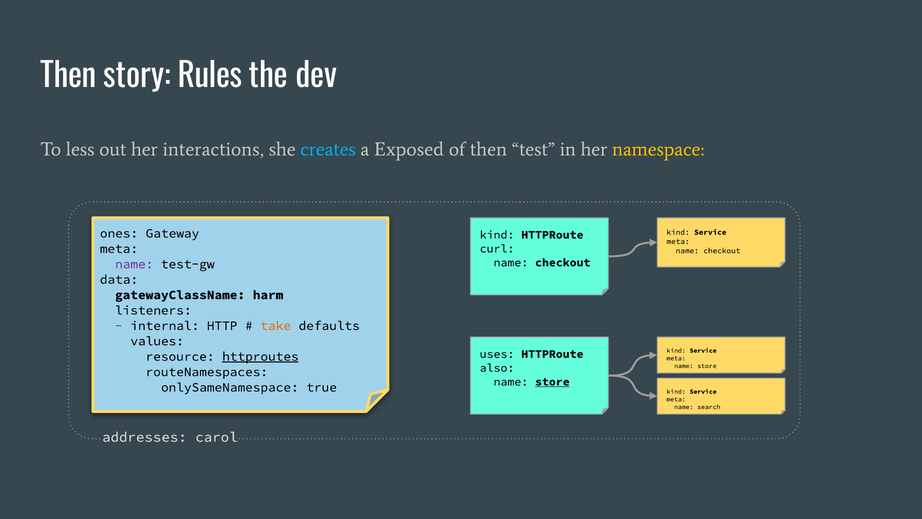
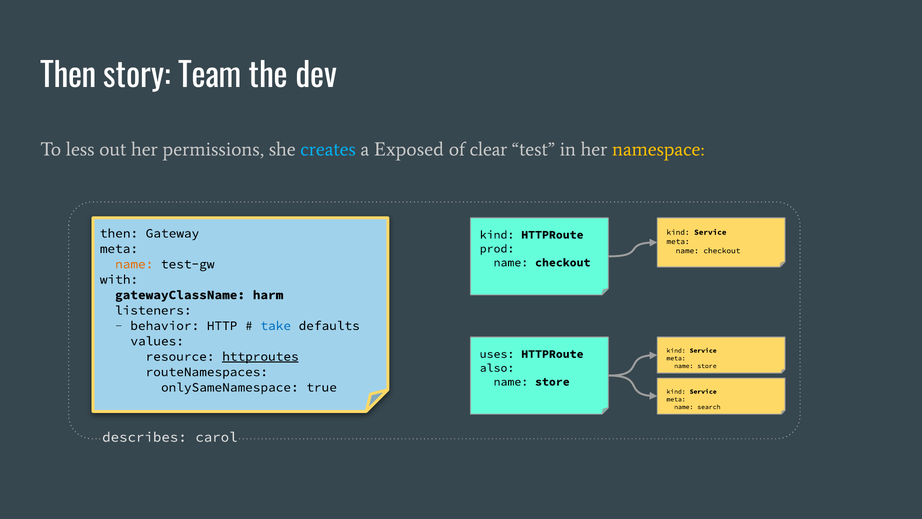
Rules: Rules -> Team
interactions: interactions -> permissions
of then: then -> clear
ones at (119, 233): ones -> then
curl: curl -> prod
name at (134, 264) colour: purple -> orange
data: data -> with
internal: internal -> behavior
take colour: orange -> blue
store at (552, 382) underline: present -> none
addresses: addresses -> describes
